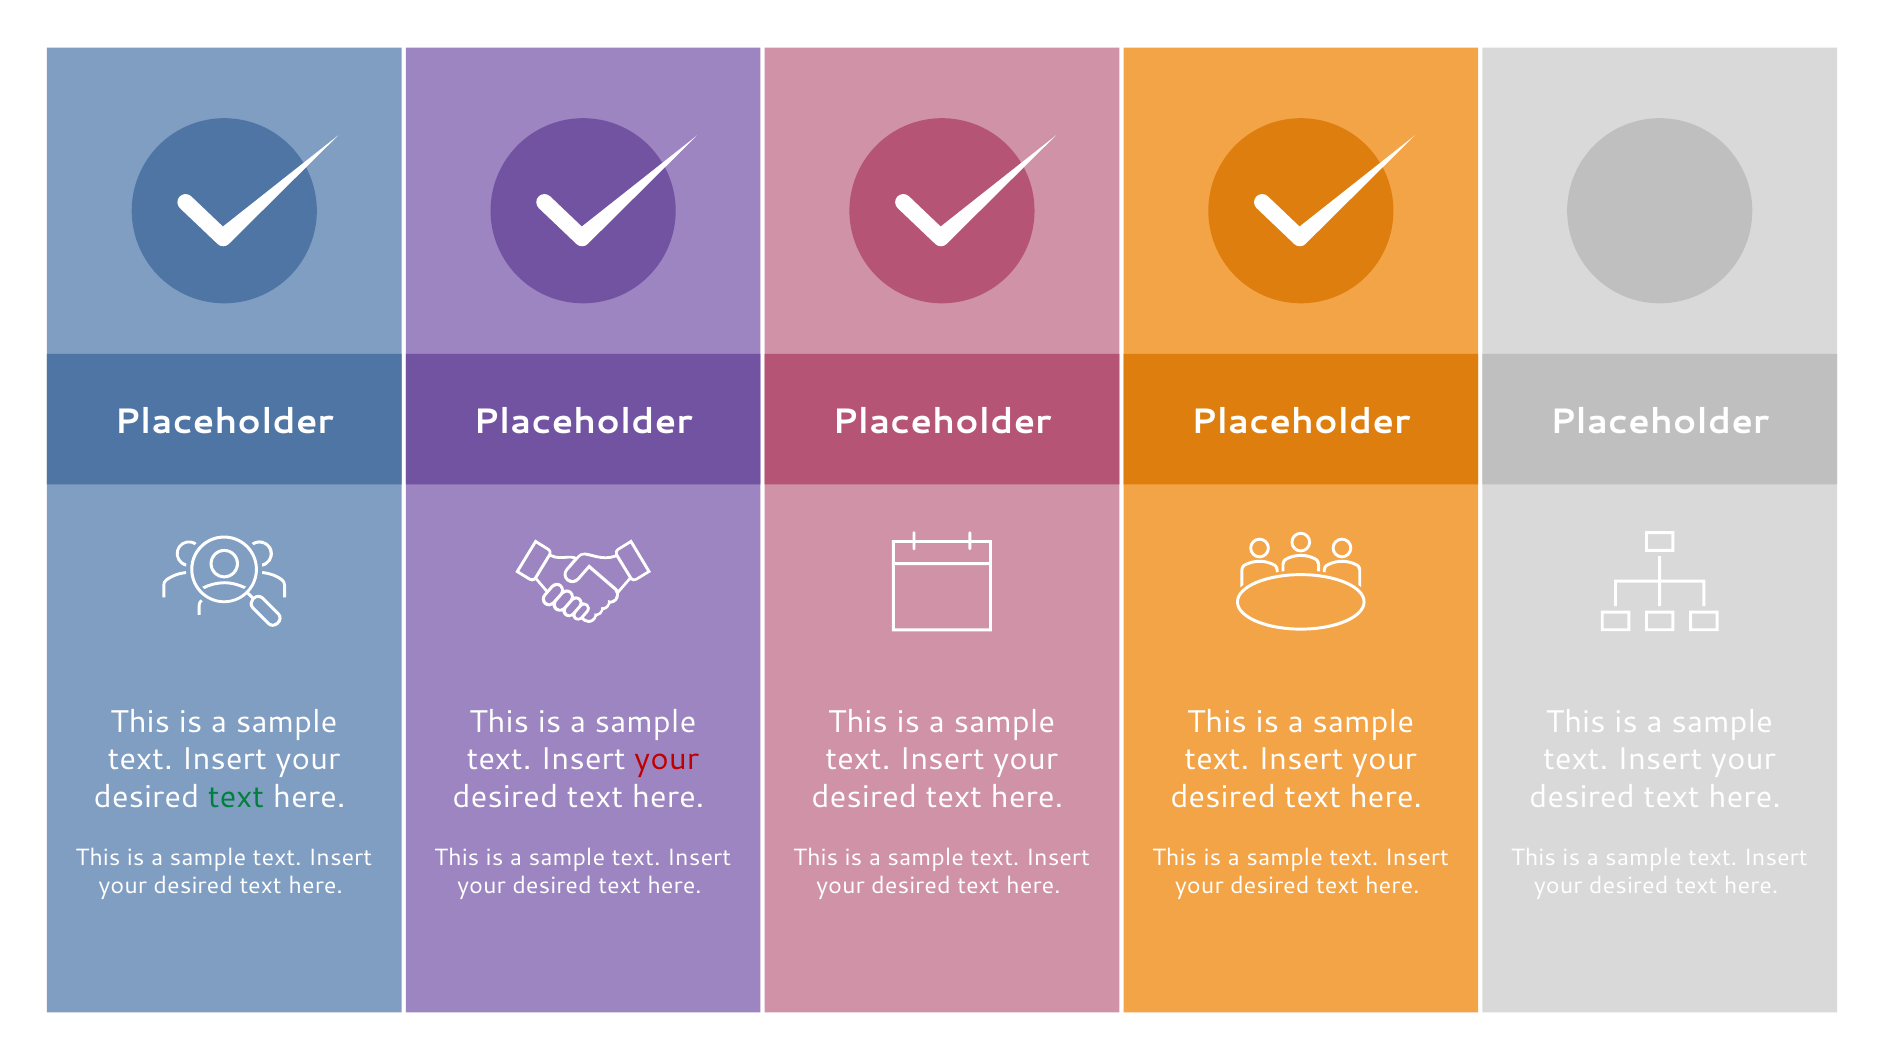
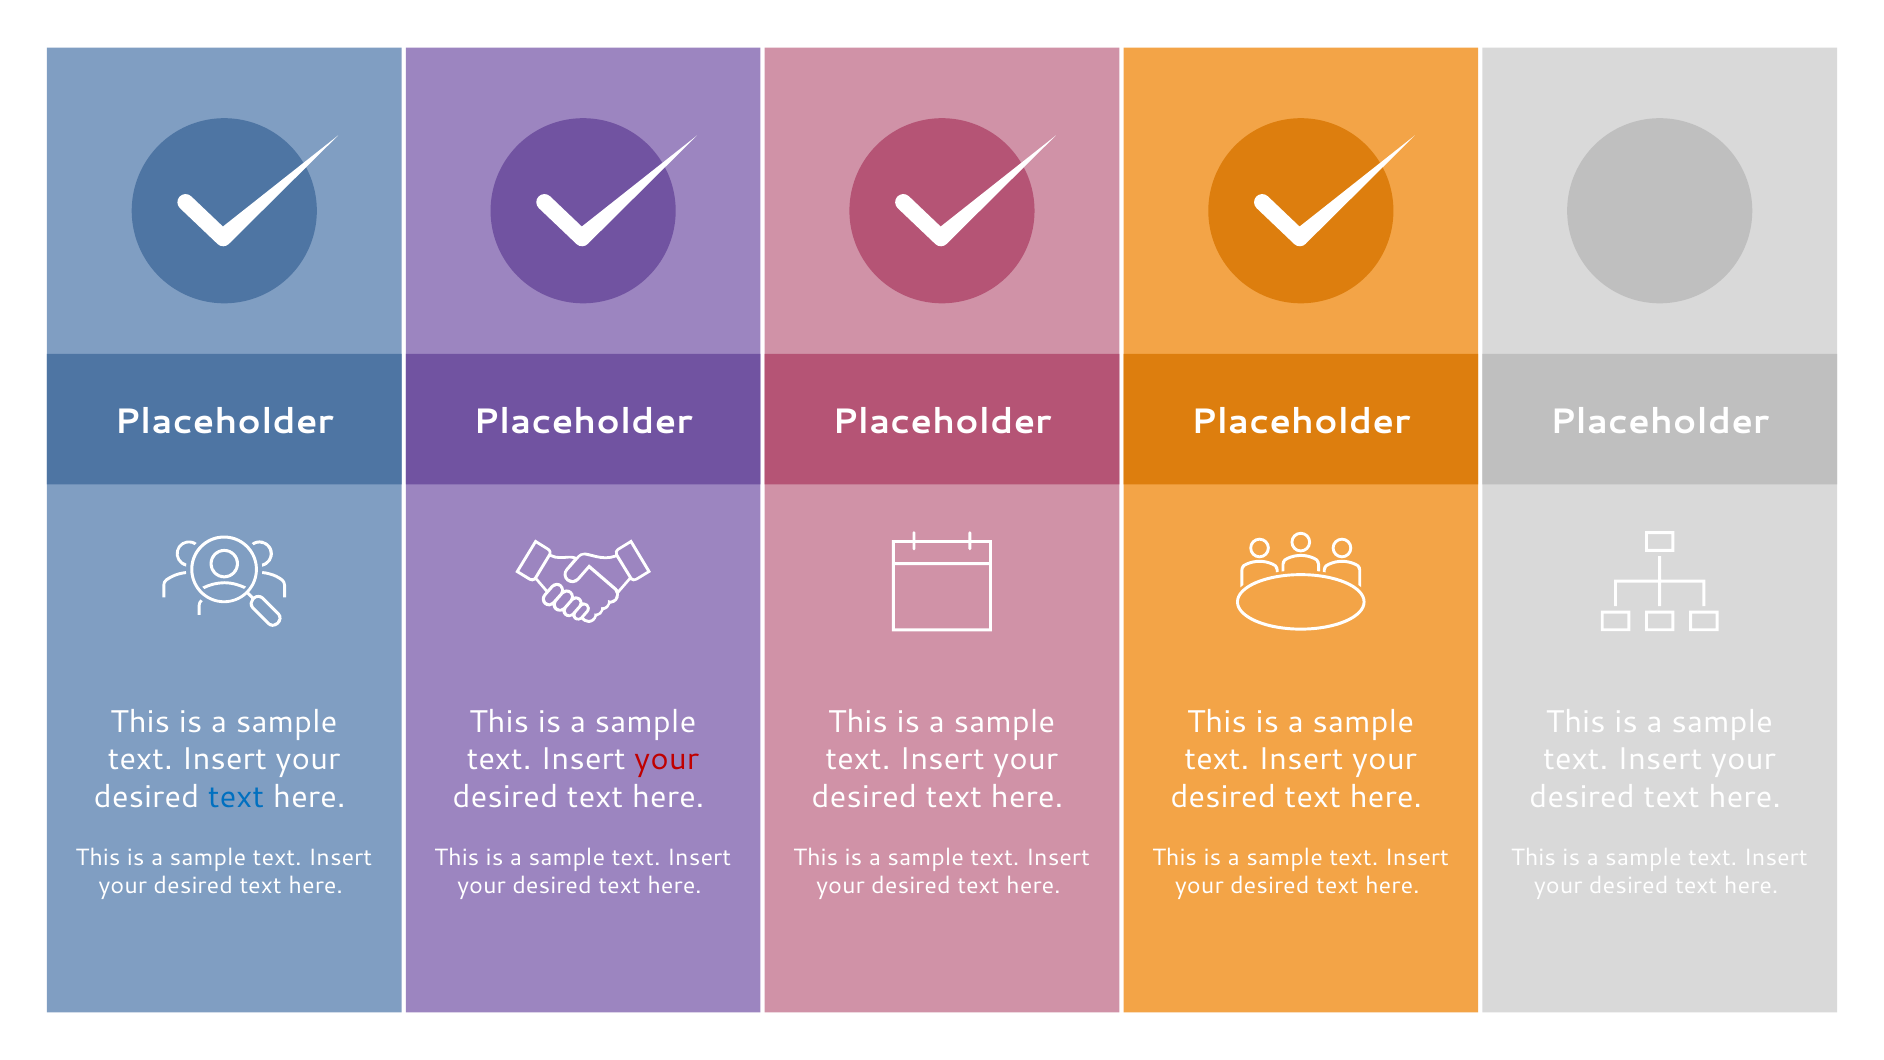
text at (236, 797) colour: green -> blue
